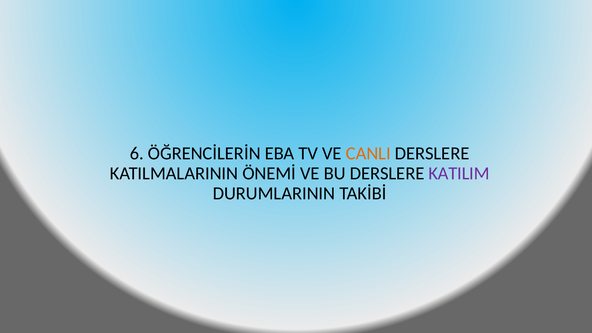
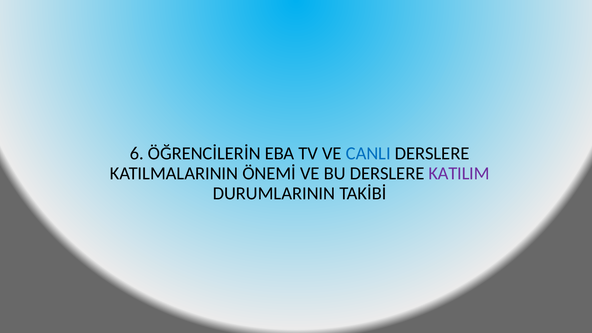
CANLI colour: orange -> blue
